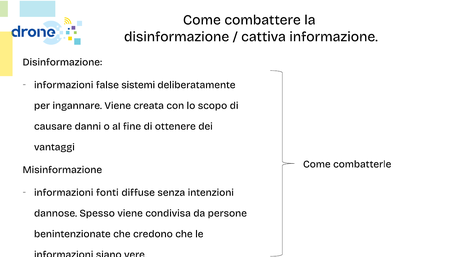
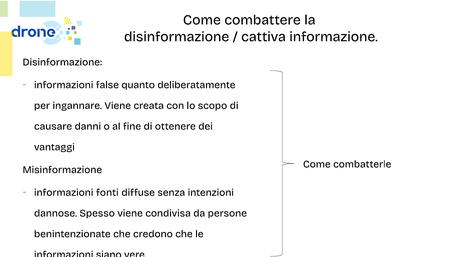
sistemi: sistemi -> quanto
